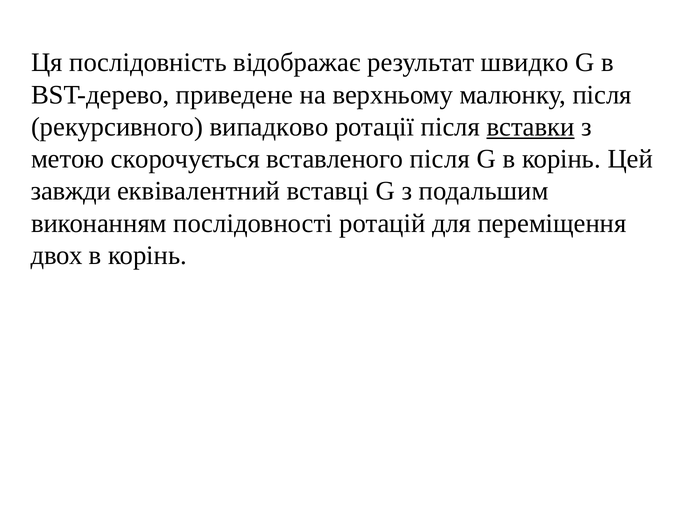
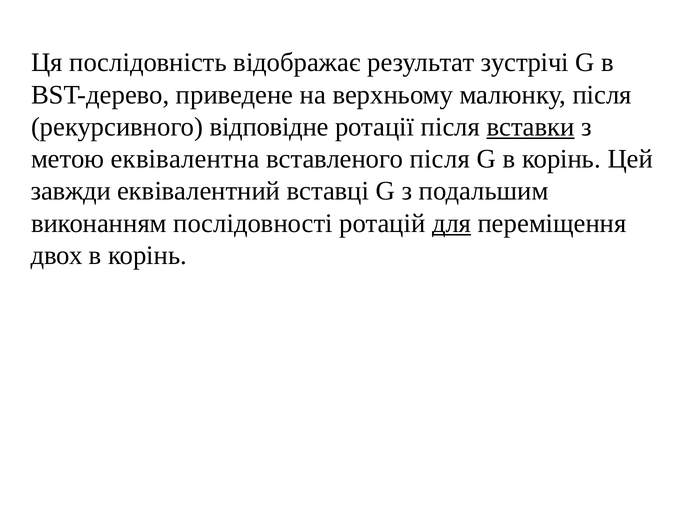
швидко: швидко -> зустрічі
випадково: випадково -> відповідне
скорочується: скорочується -> еквівалентна
для underline: none -> present
